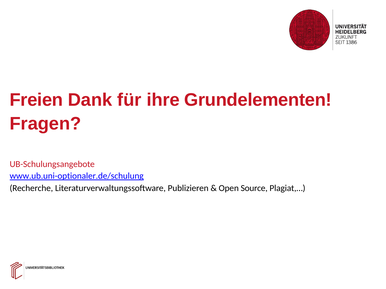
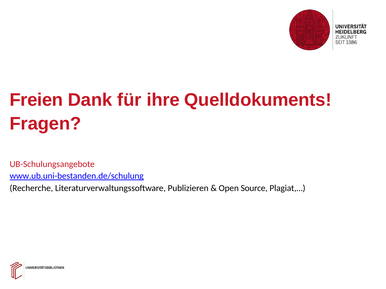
Grundelementen: Grundelementen -> Quelldokuments
www.ub.uni-optionaler.de/schulung: www.ub.uni-optionaler.de/schulung -> www.ub.uni-bestanden.de/schulung
